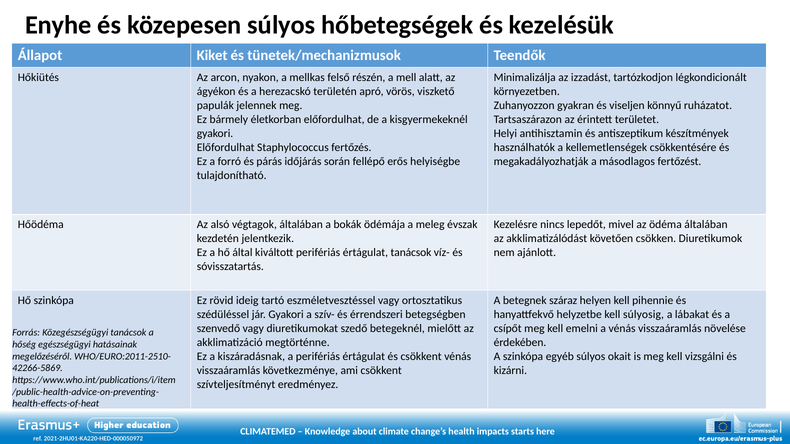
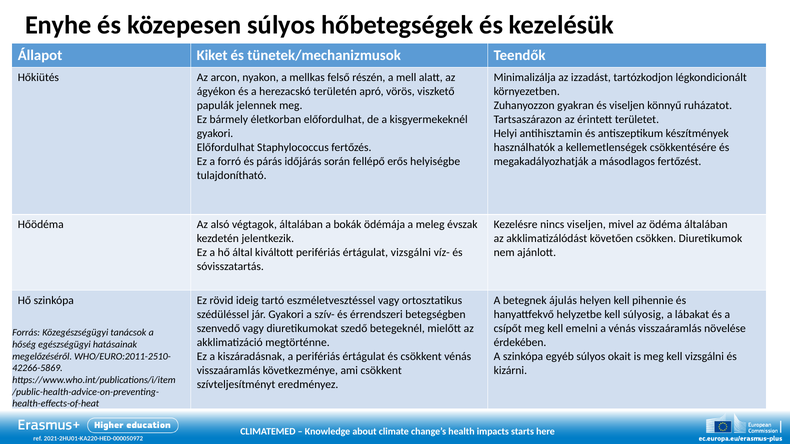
nincs lepedőt: lepedőt -> viseljen
értágulat tanácsok: tanácsok -> vizsgálni
száraz: száraz -> ájulás
